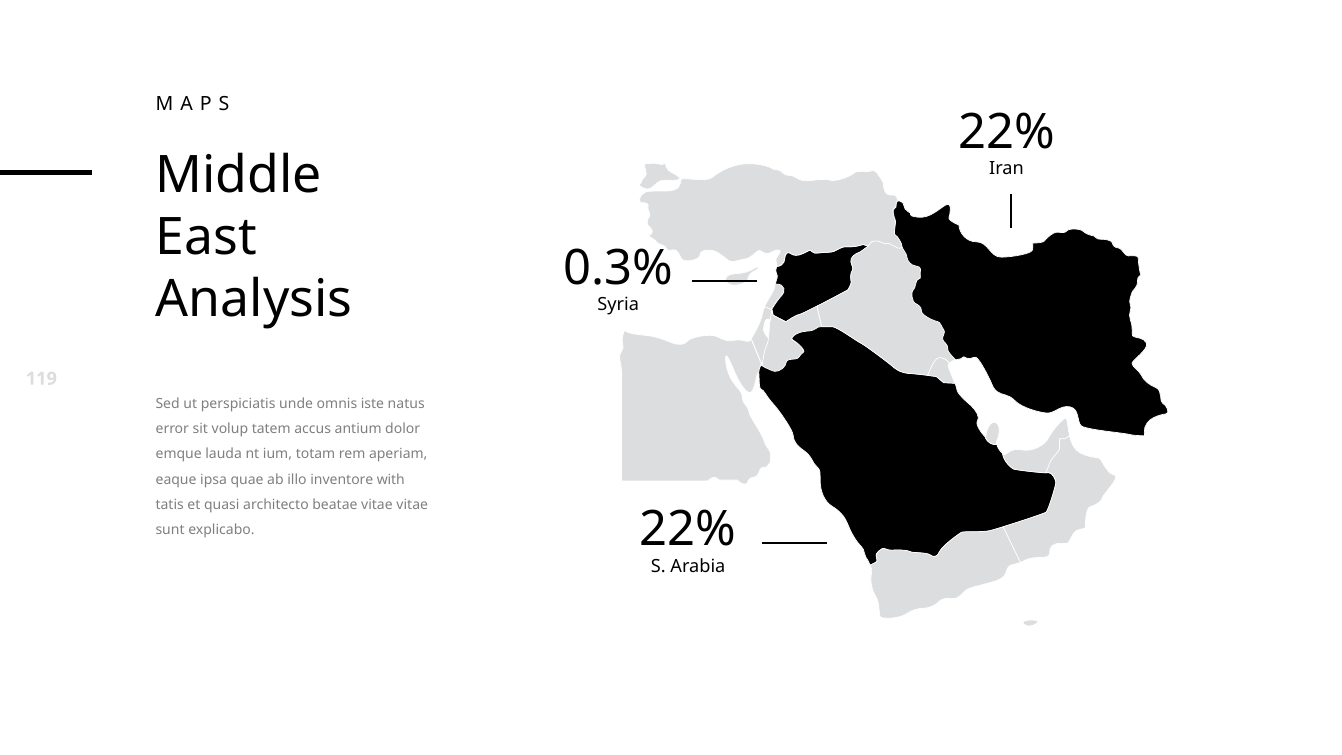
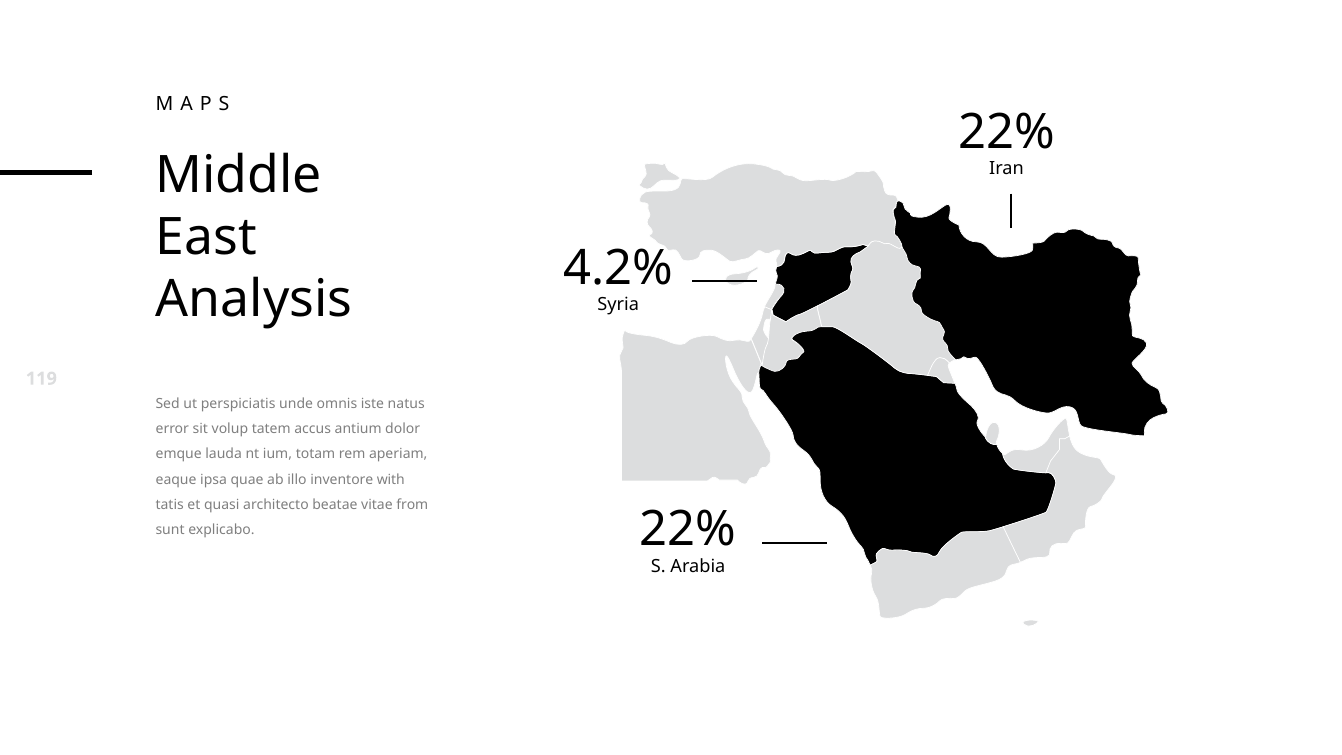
0.3%: 0.3% -> 4.2%
vitae vitae: vitae -> from
